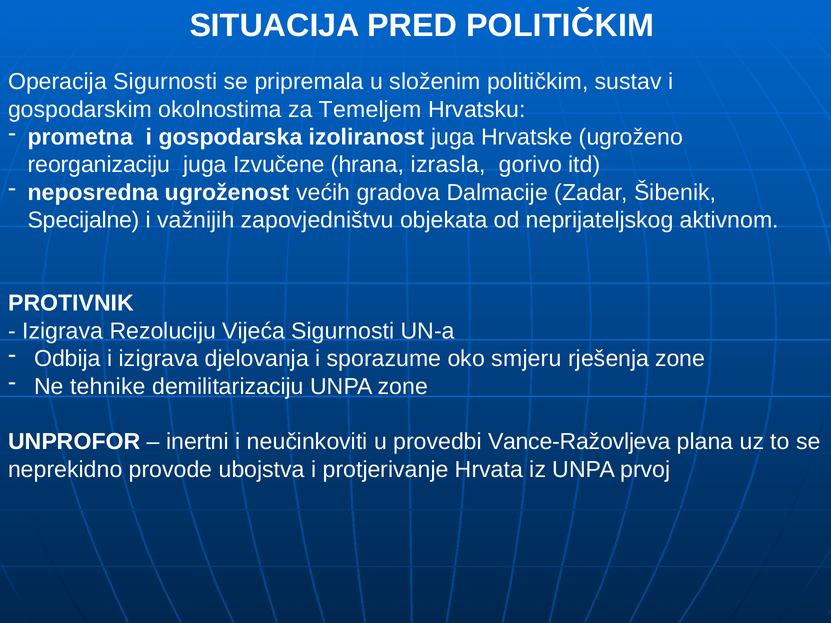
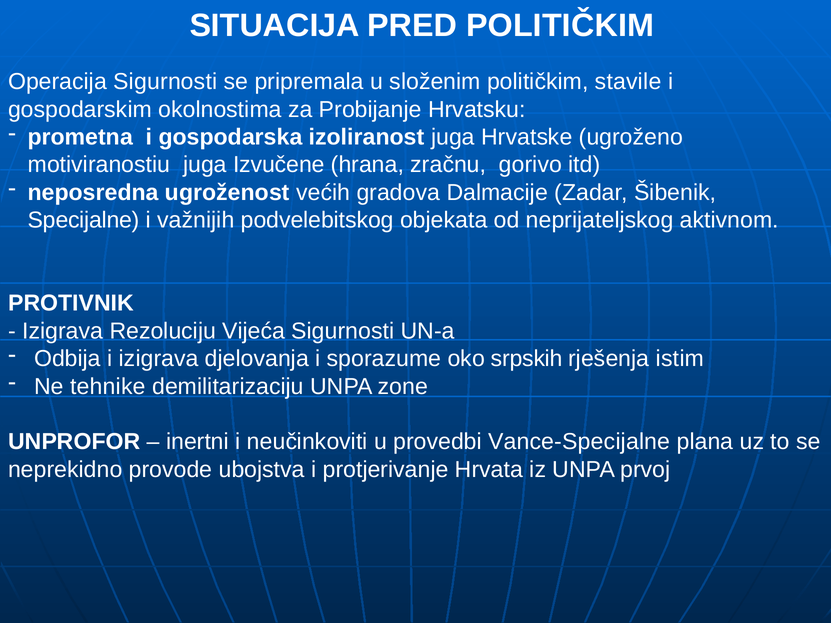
sustav: sustav -> stavile
Temeljem: Temeljem -> Probijanje
reorganizaciju: reorganizaciju -> motiviranostiu
izrasla: izrasla -> zračnu
zapovjedništvu: zapovjedništvu -> podvelebitskog
smjeru: smjeru -> srpskih
rješenja zone: zone -> istim
Vance-Ražovljeva: Vance-Ražovljeva -> Vance-Specijalne
